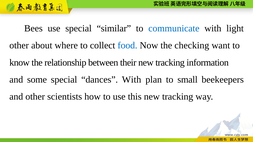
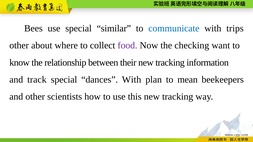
light: light -> trips
food colour: blue -> purple
some: some -> track
small: small -> mean
